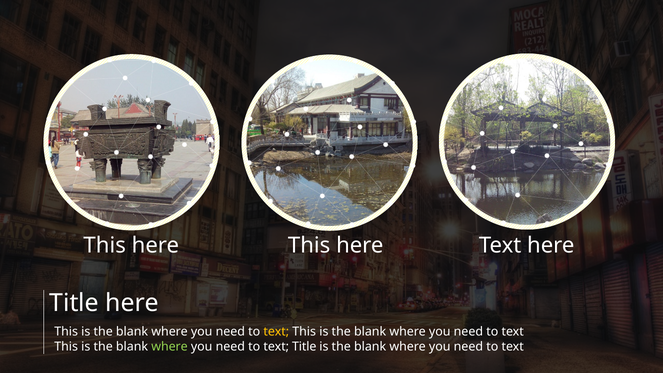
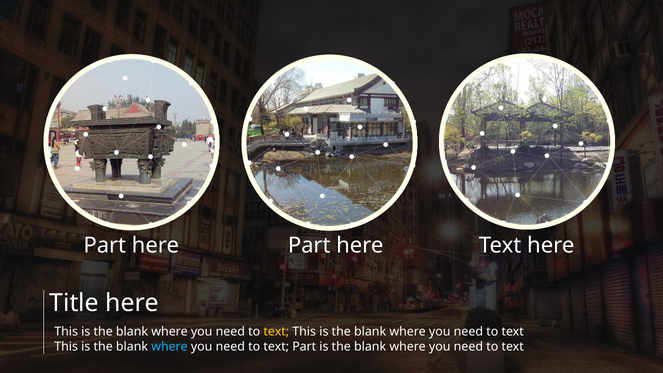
This at (105, 245): This -> Part
This at (309, 245): This -> Part
where at (170, 346) colour: light green -> light blue
text Title: Title -> Part
